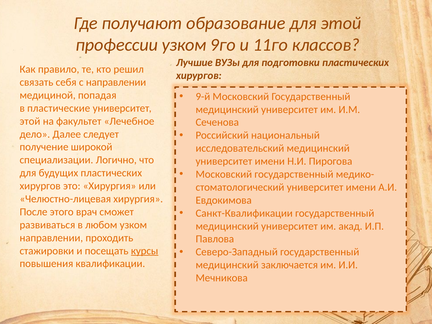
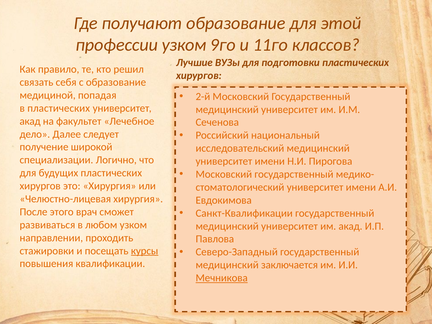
с направлении: направлении -> образование
9-й: 9-й -> 2-й
в пластические: пластические -> пластических
этой at (30, 121): этой -> акад
Мечникова underline: none -> present
